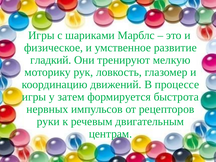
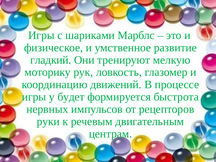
затем: затем -> будет
